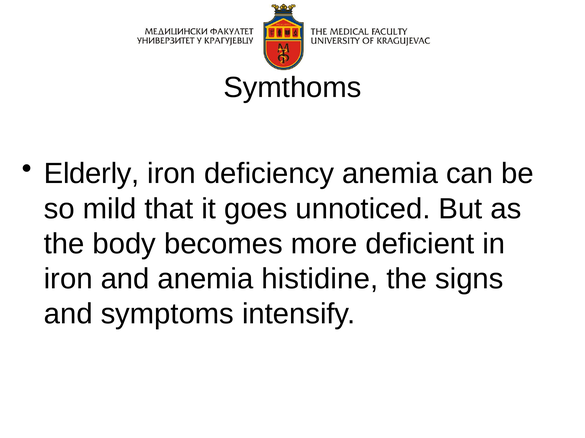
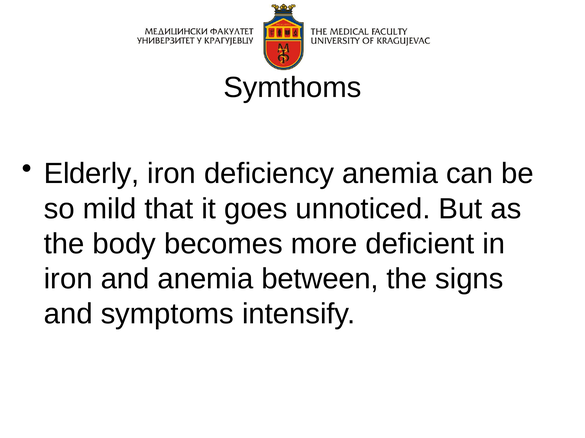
histidine: histidine -> between
